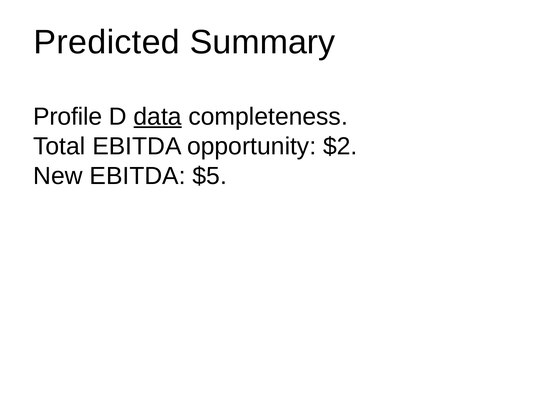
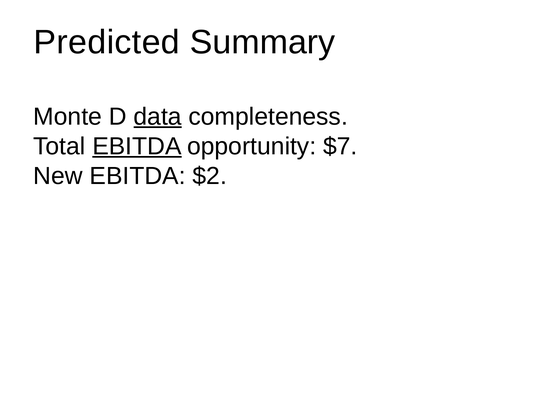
Profile: Profile -> Monte
EBITDA at (137, 146) underline: none -> present
$2: $2 -> $7
$5: $5 -> $2
